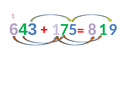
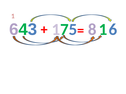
9: 9 -> 6
